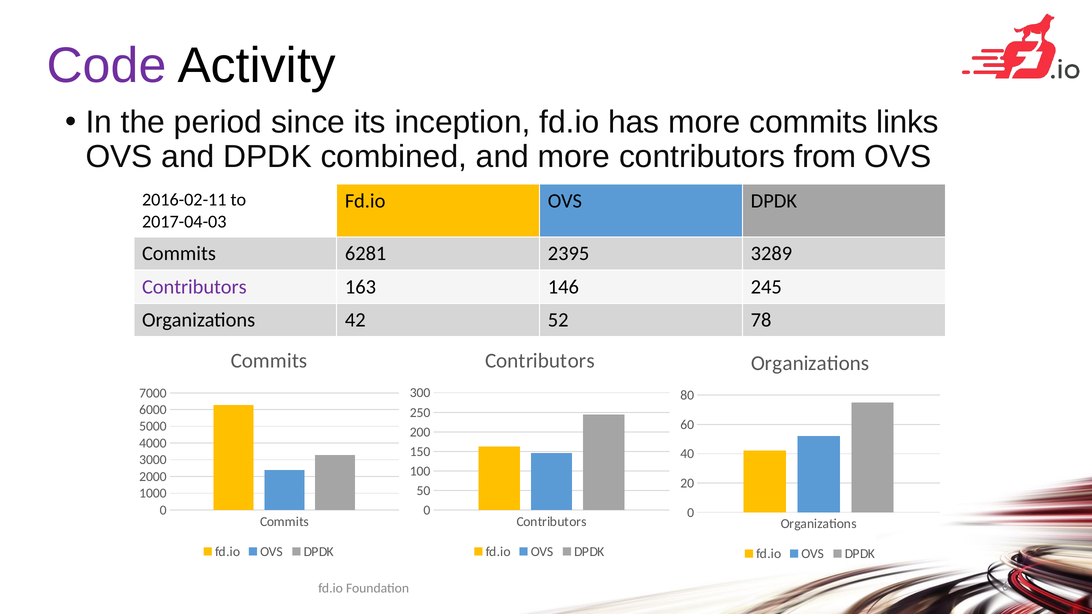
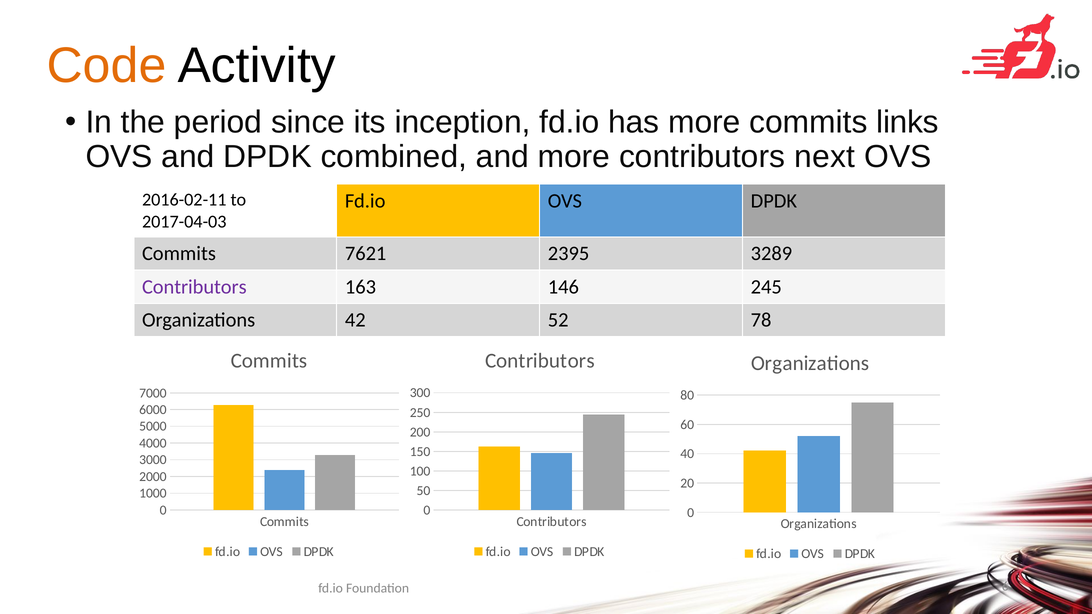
Code colour: purple -> orange
from: from -> next
6281: 6281 -> 7621
